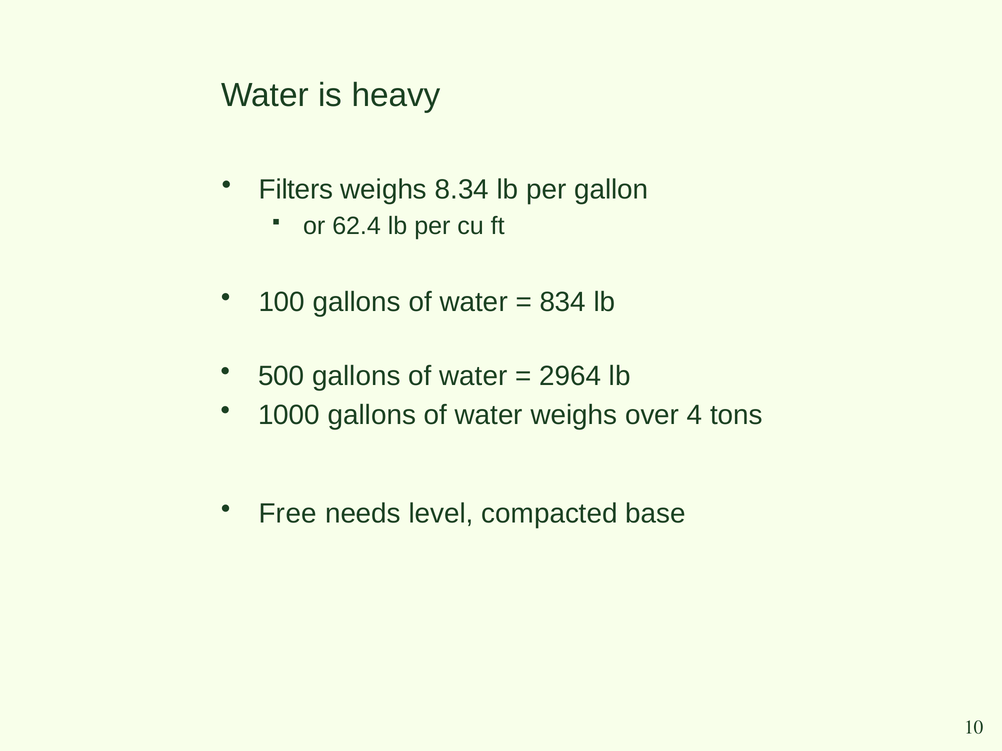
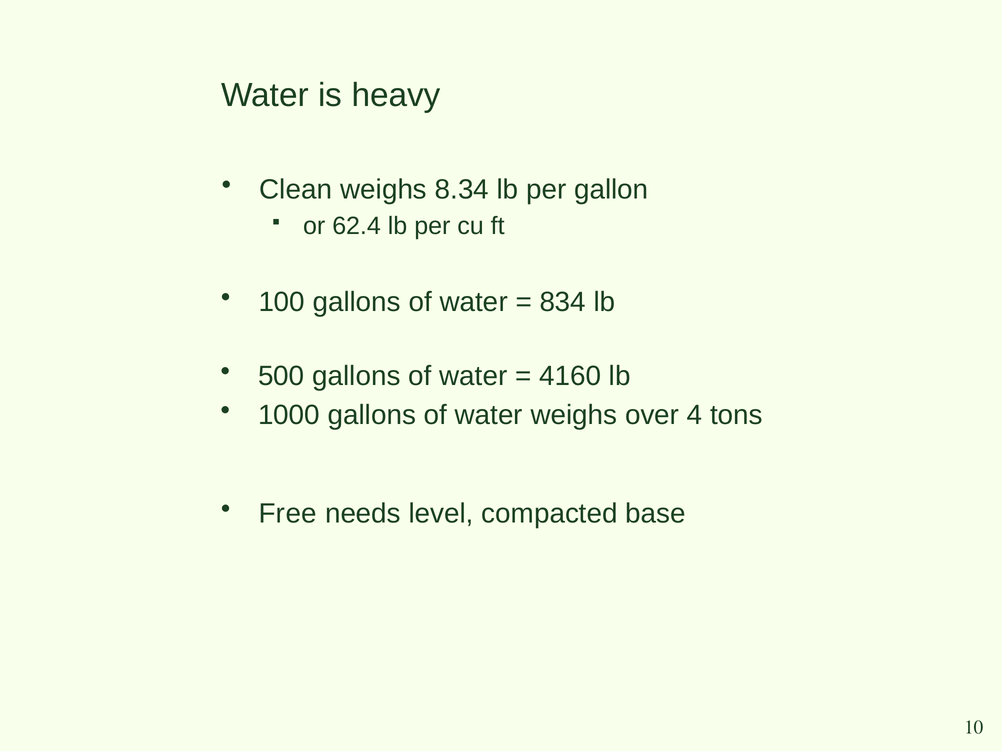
Filters: Filters -> Clean
2964: 2964 -> 4160
